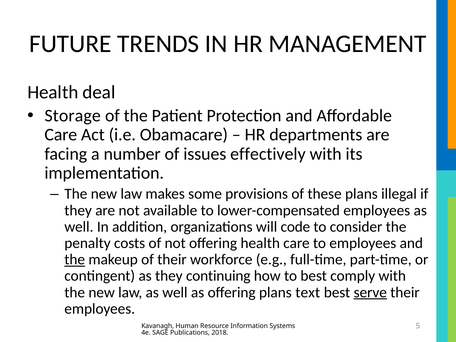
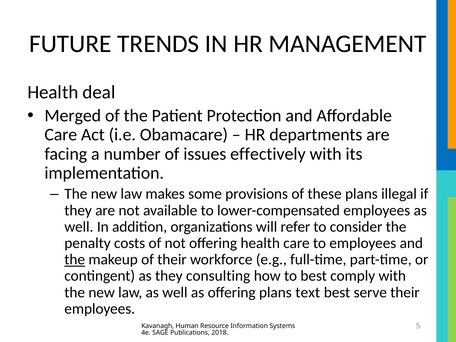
Storage: Storage -> Merged
code: code -> refer
continuing: continuing -> consulting
serve underline: present -> none
